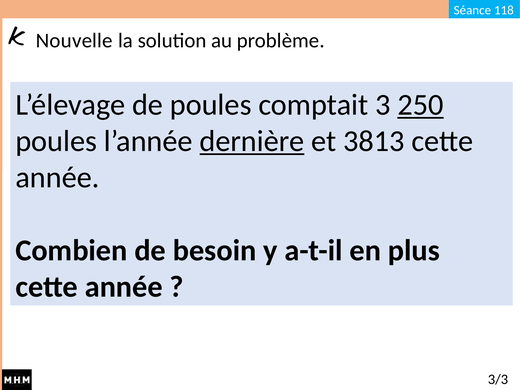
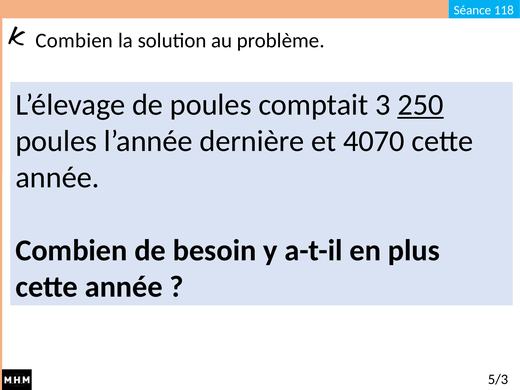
Nouvelle at (74, 41): Nouvelle -> Combien
dernière underline: present -> none
3813: 3813 -> 4070
3/3: 3/3 -> 5/3
